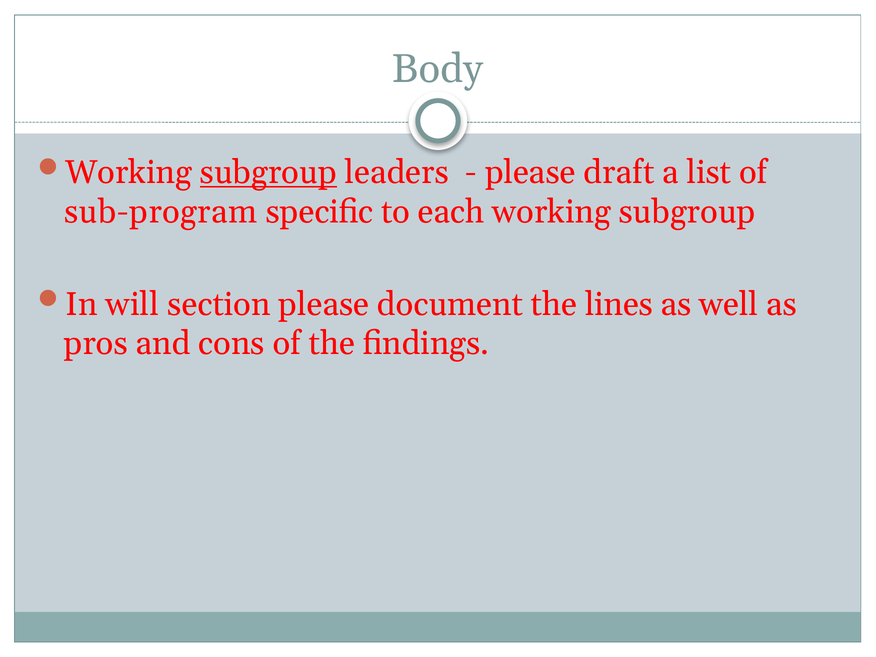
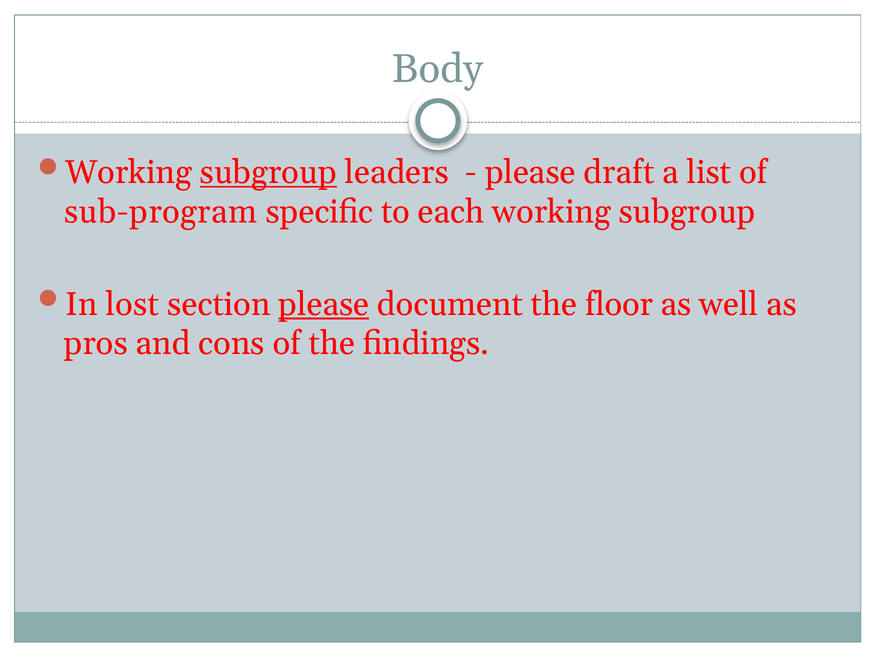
will: will -> lost
please at (324, 304) underline: none -> present
lines: lines -> floor
